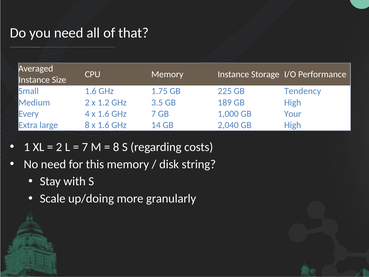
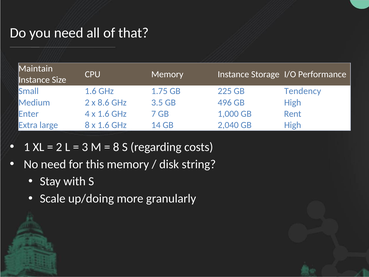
Averaged: Averaged -> Maintain
1.2: 1.2 -> 8.6
189: 189 -> 496
Every: Every -> Enter
Your: Your -> Rent
7 at (85, 147): 7 -> 3
